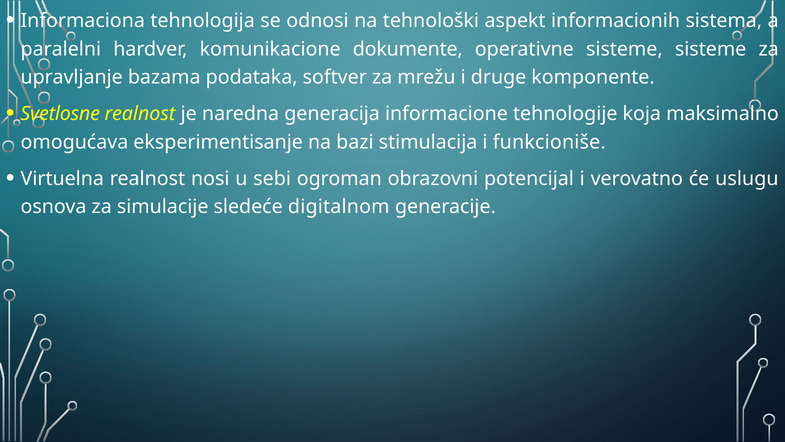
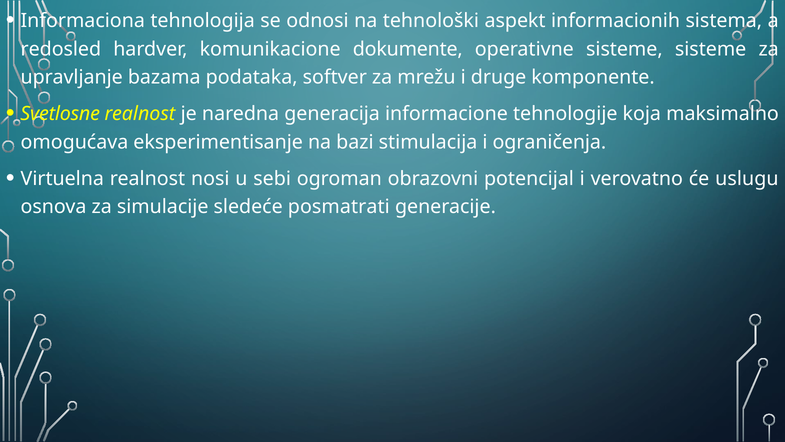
paralelni: paralelni -> redosled
funkcioniše: funkcioniše -> ograničenja
digitalnom: digitalnom -> posmatrati
